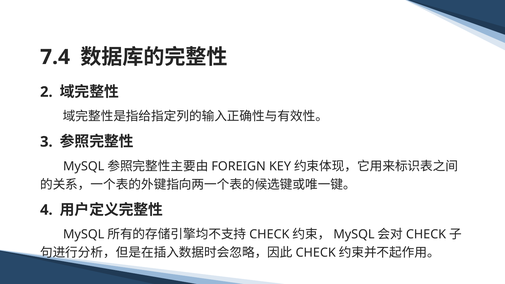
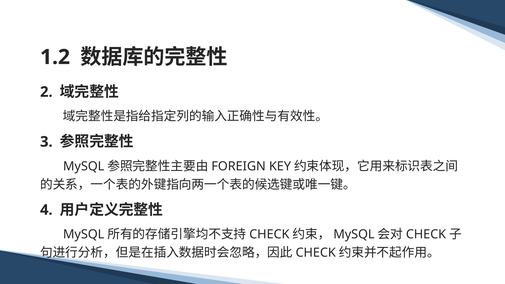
7.4: 7.4 -> 1.2
